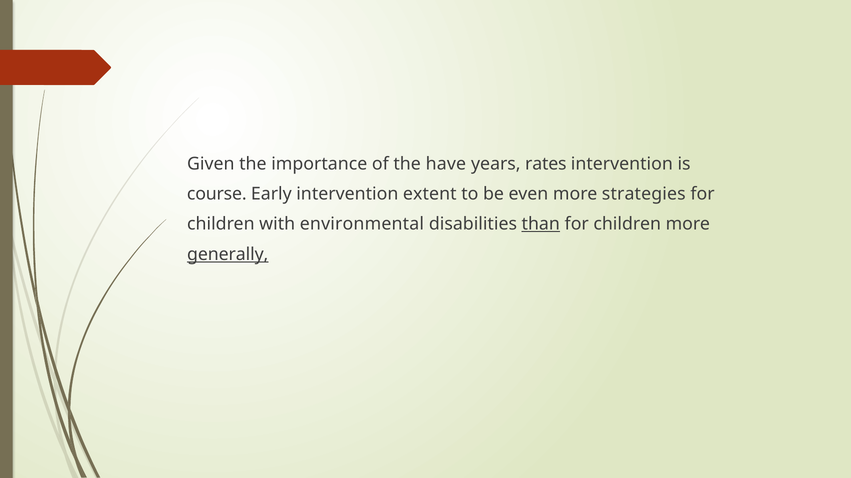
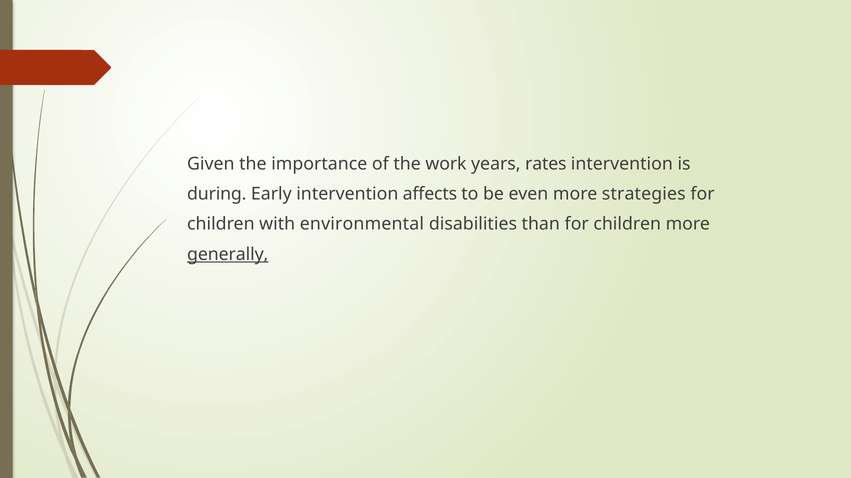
have: have -> work
course: course -> during
extent: extent -> affects
than underline: present -> none
